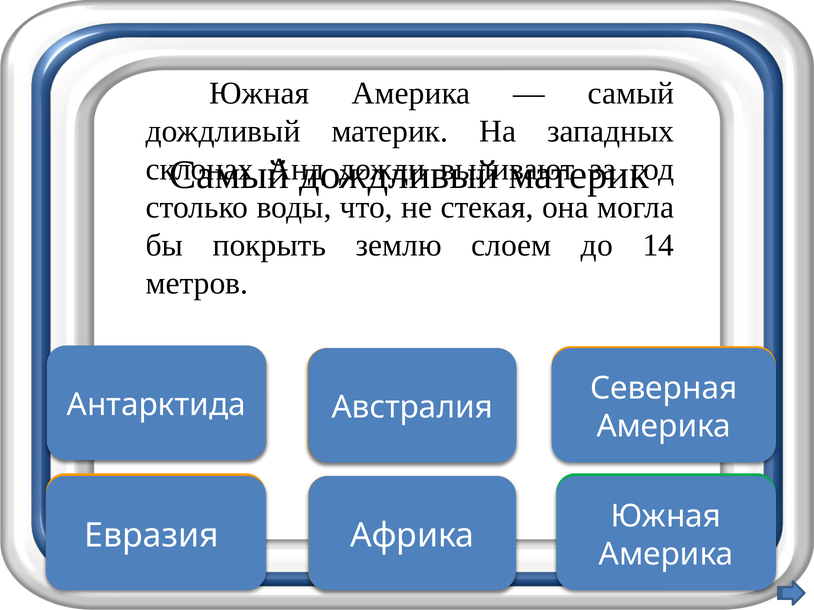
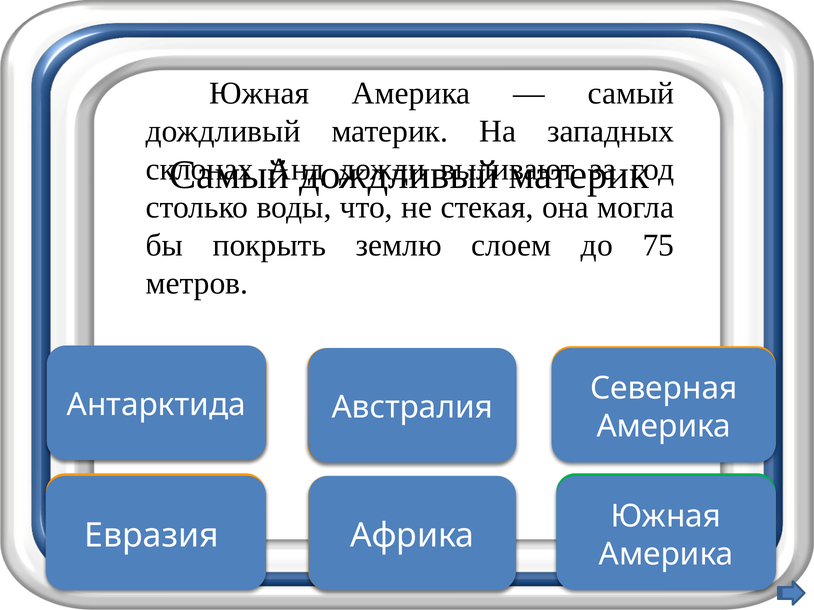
14: 14 -> 75
